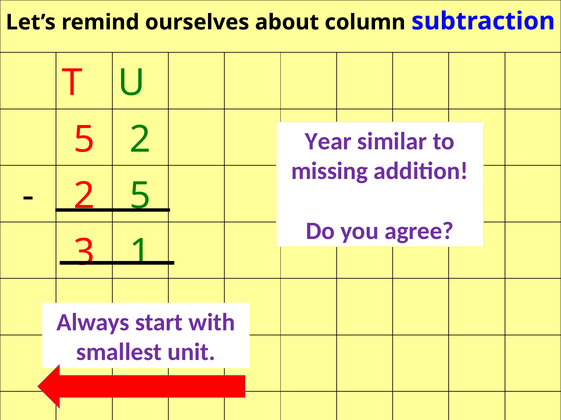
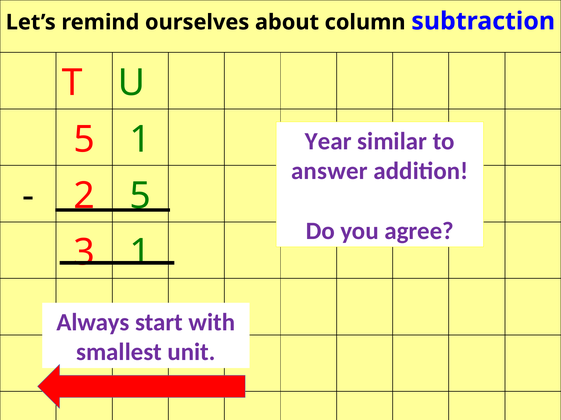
5 2: 2 -> 1
missing: missing -> answer
